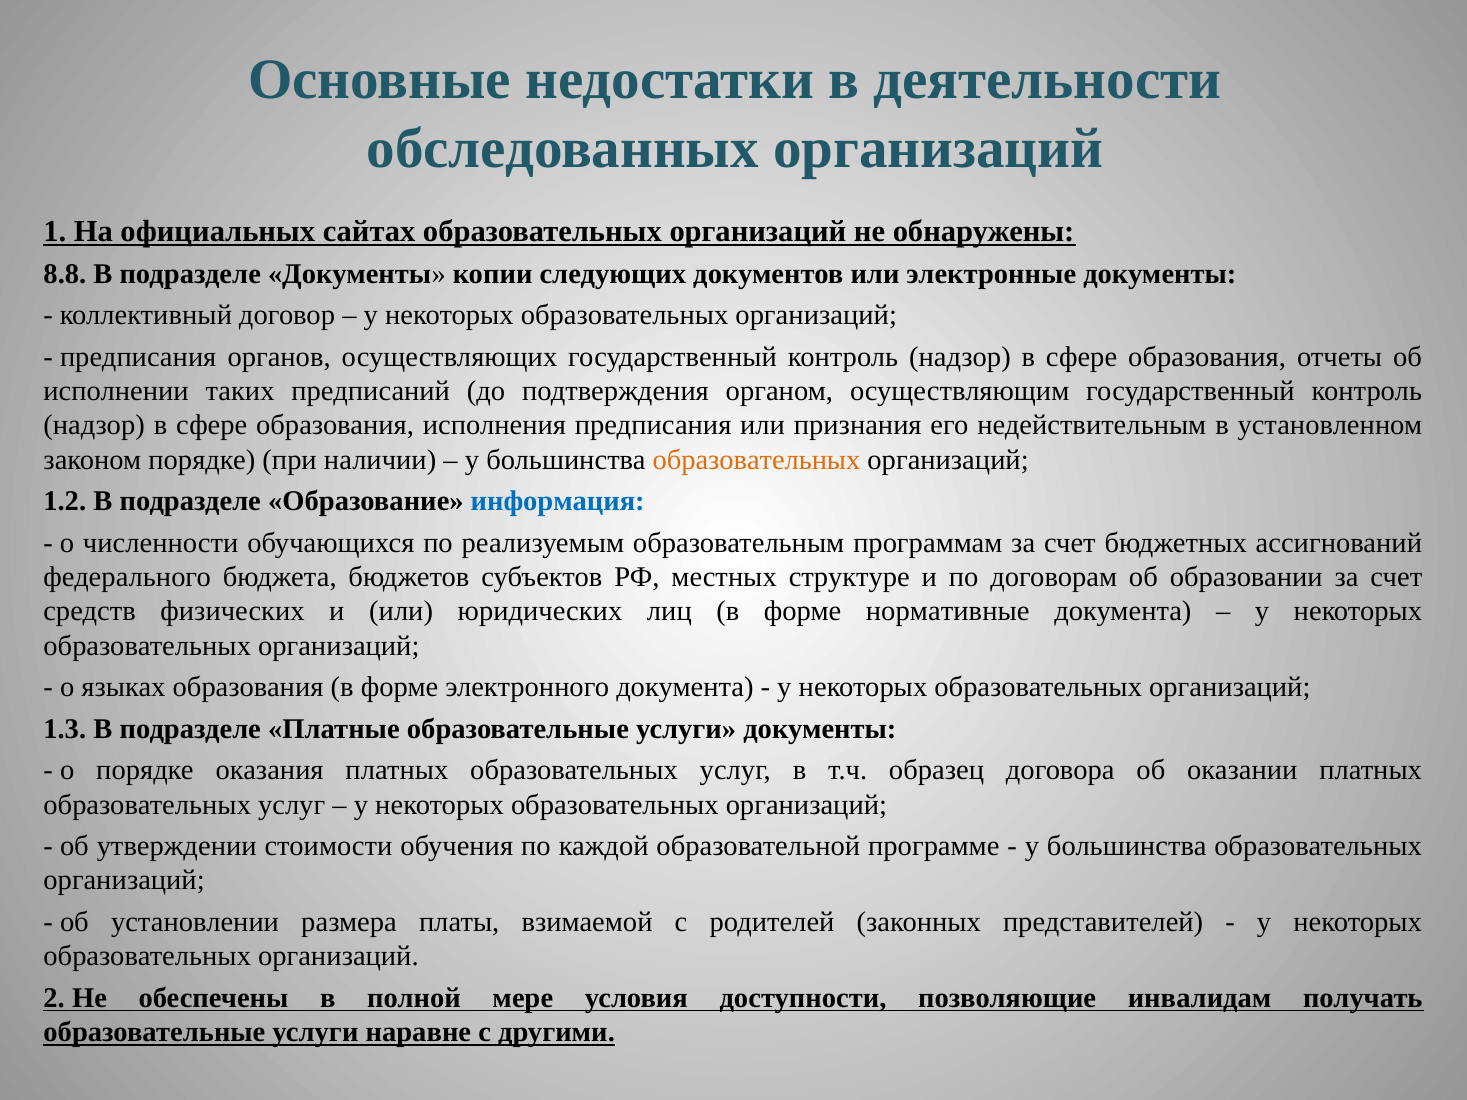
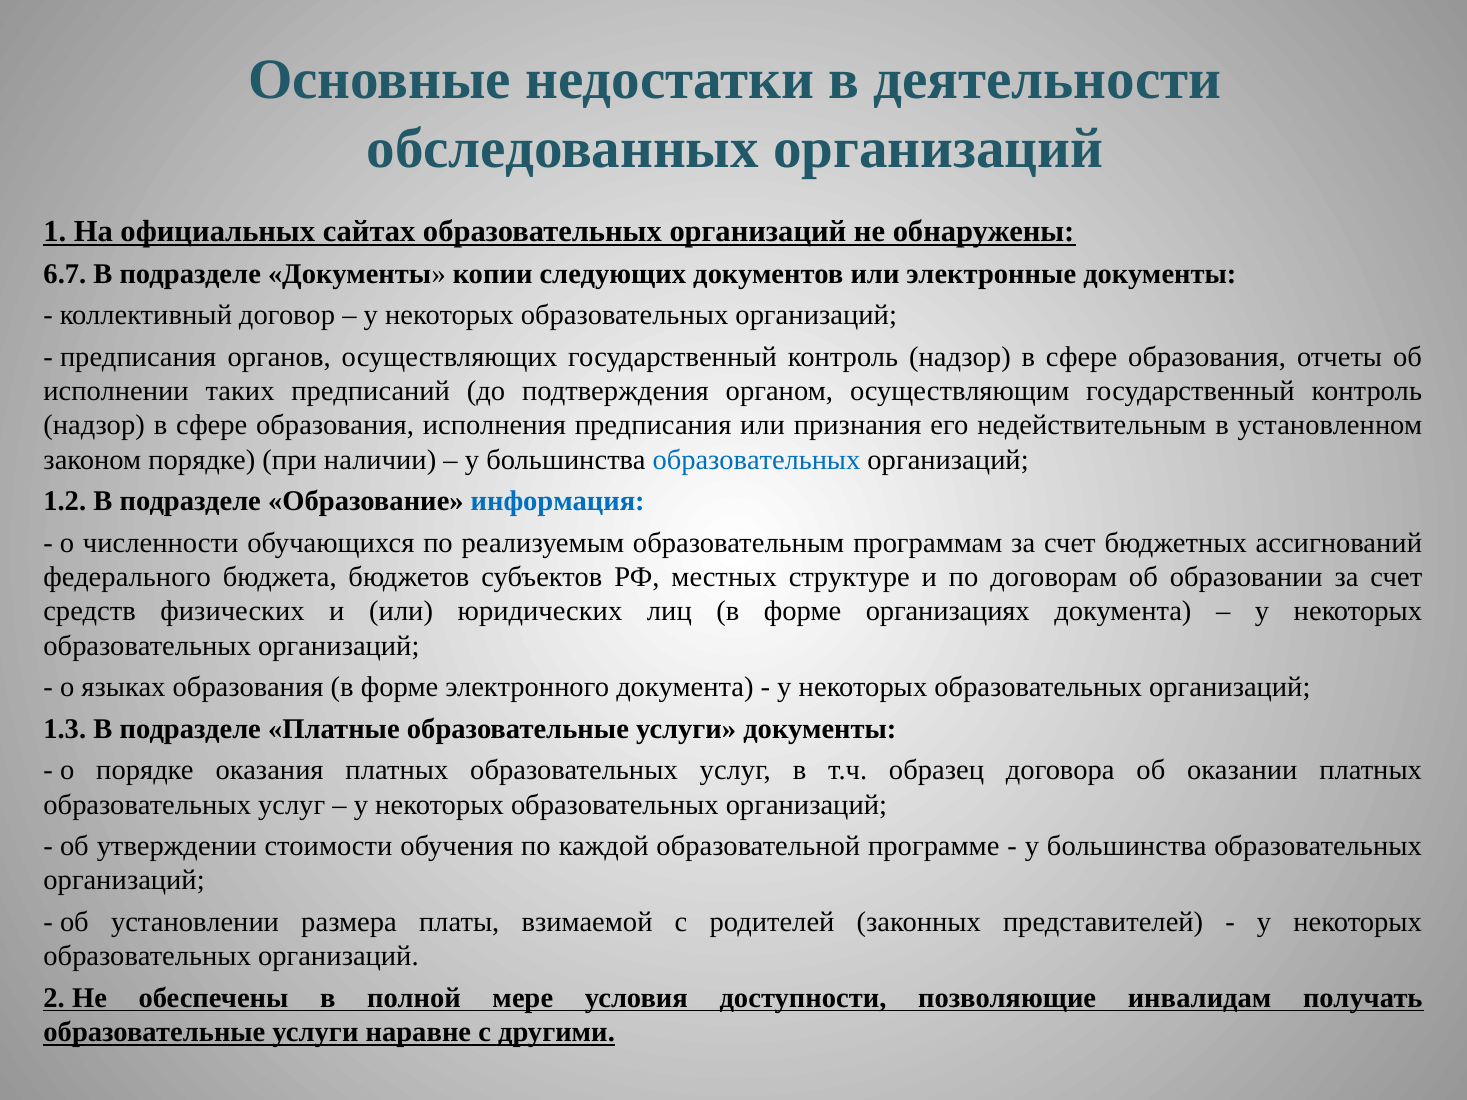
8.8: 8.8 -> 6.7
образовательных at (757, 460) colour: orange -> blue
нормативные: нормативные -> организациях
